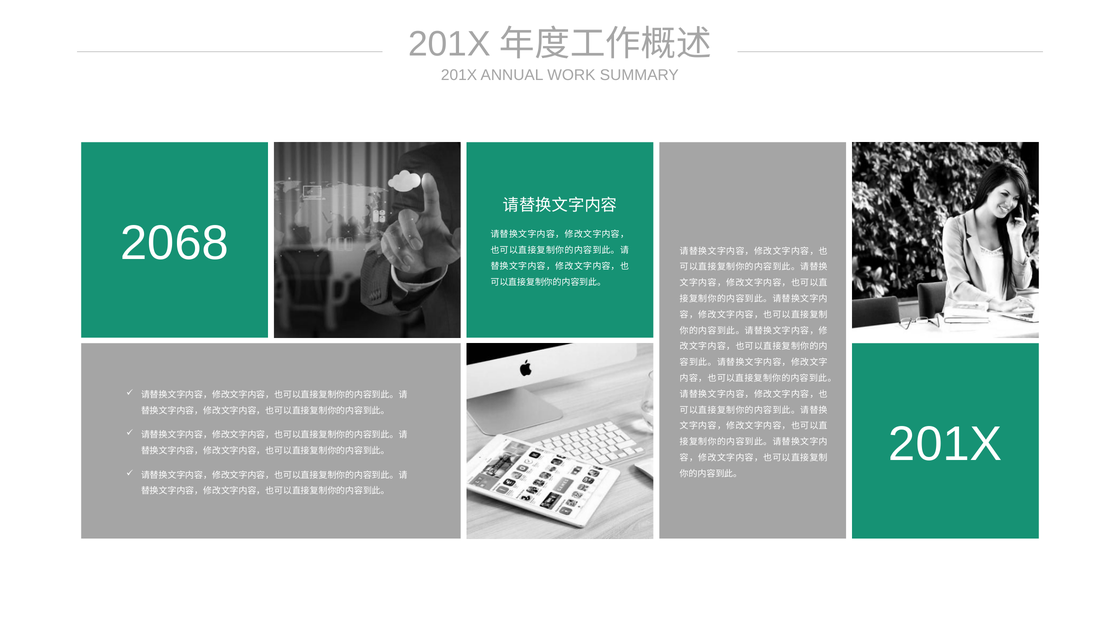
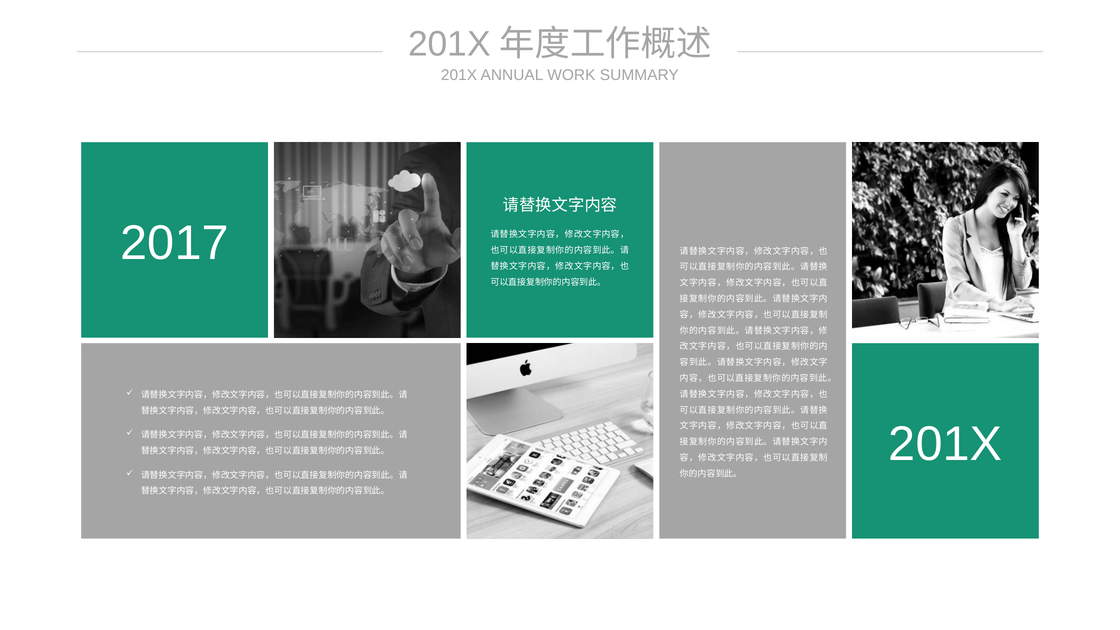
2068: 2068 -> 2017
